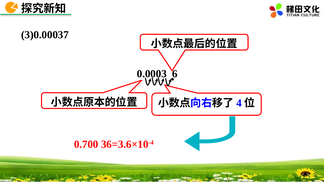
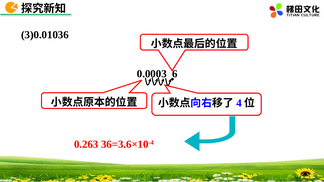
3)0.00037: 3)0.00037 -> 3)0.01036
0.700: 0.700 -> 0.263
